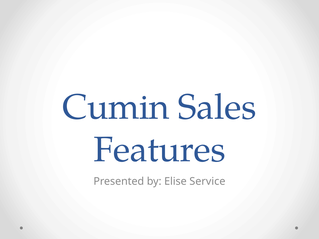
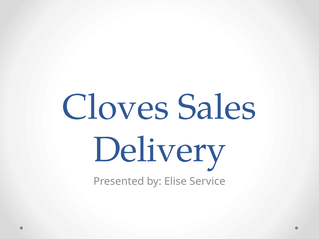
Cumin: Cumin -> Cloves
Features: Features -> Delivery
